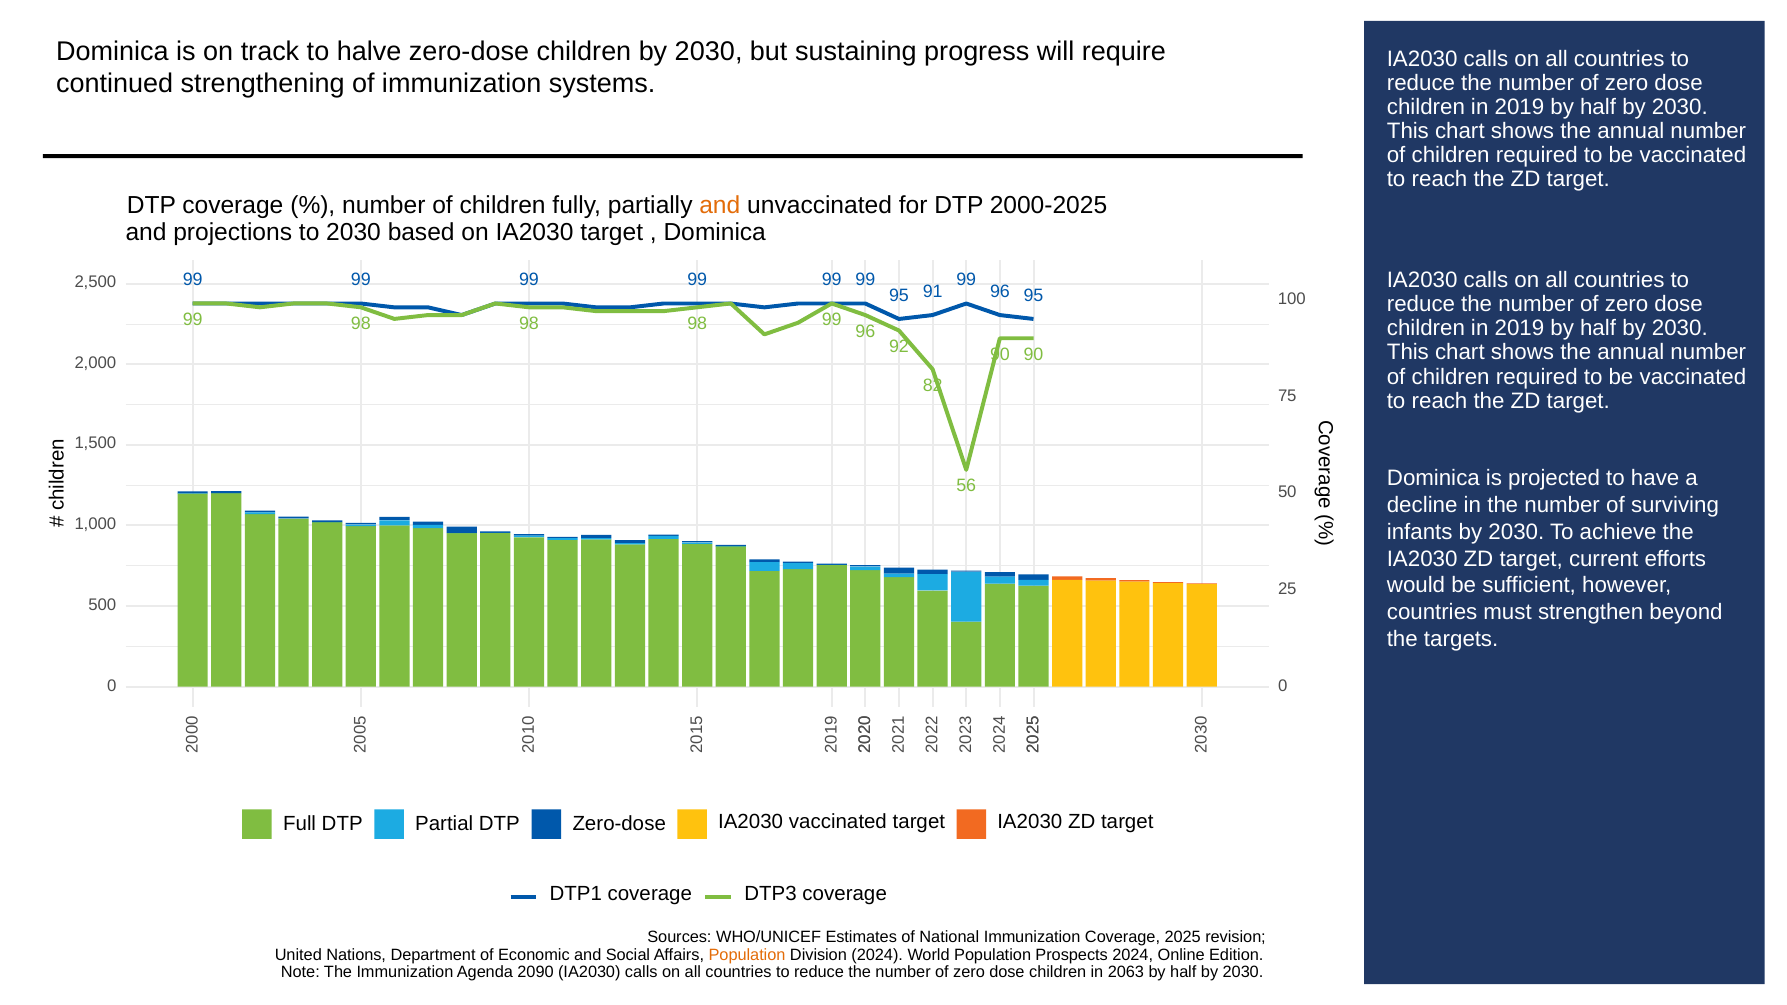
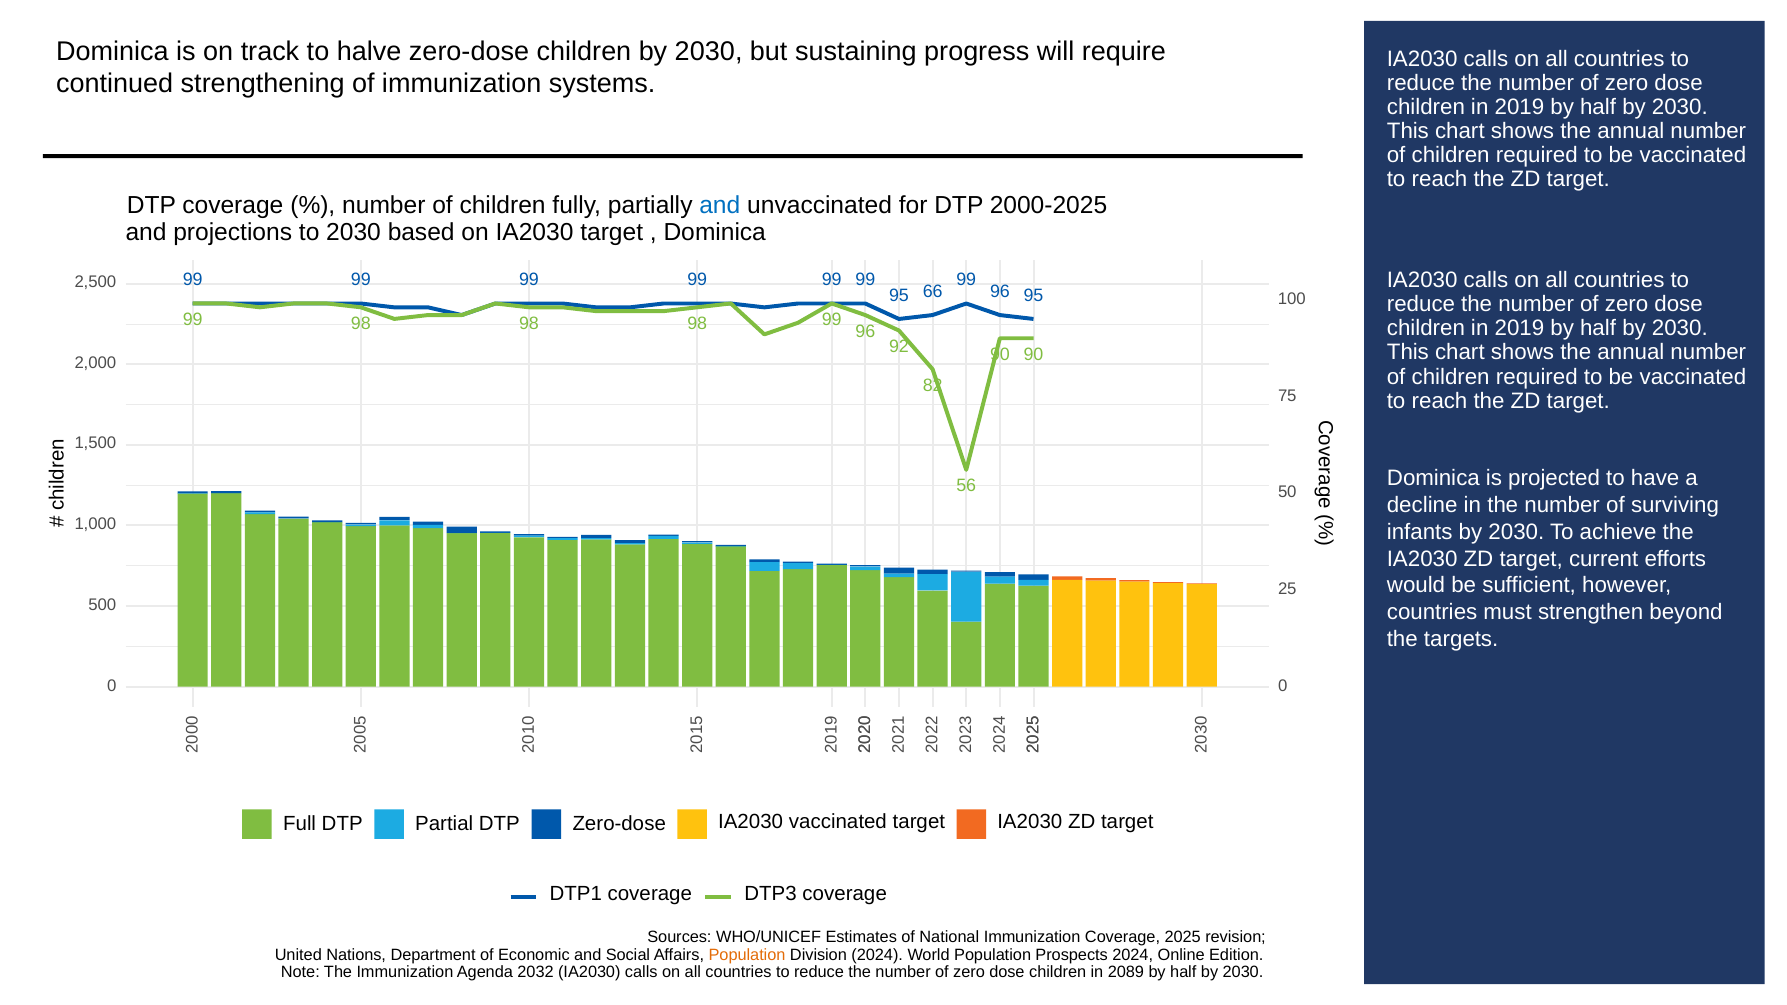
and at (720, 206) colour: orange -> blue
91: 91 -> 66
2090: 2090 -> 2032
2063: 2063 -> 2089
